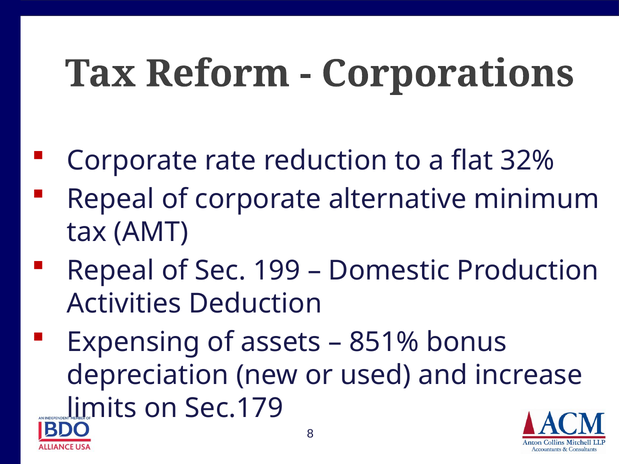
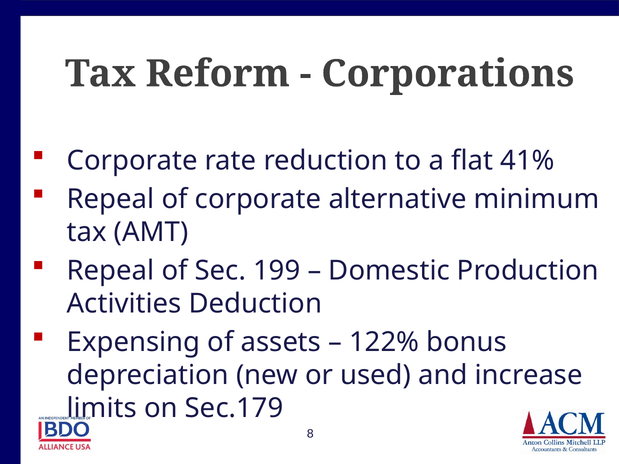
32%: 32% -> 41%
851%: 851% -> 122%
